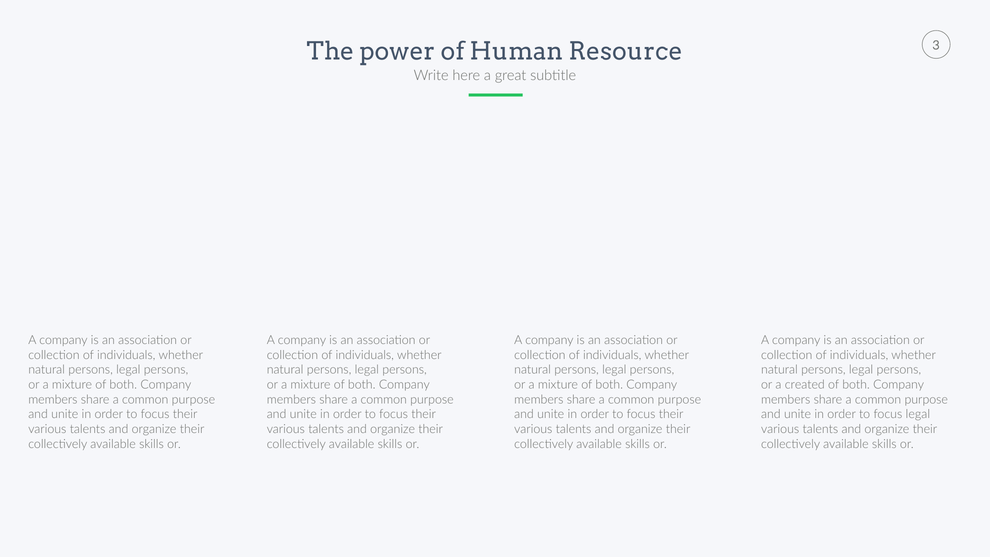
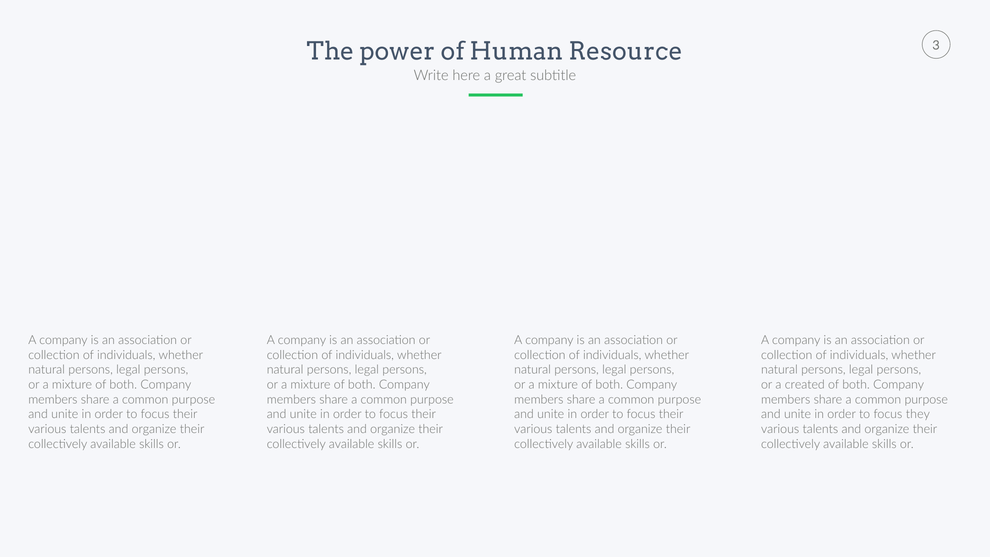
focus legal: legal -> they
